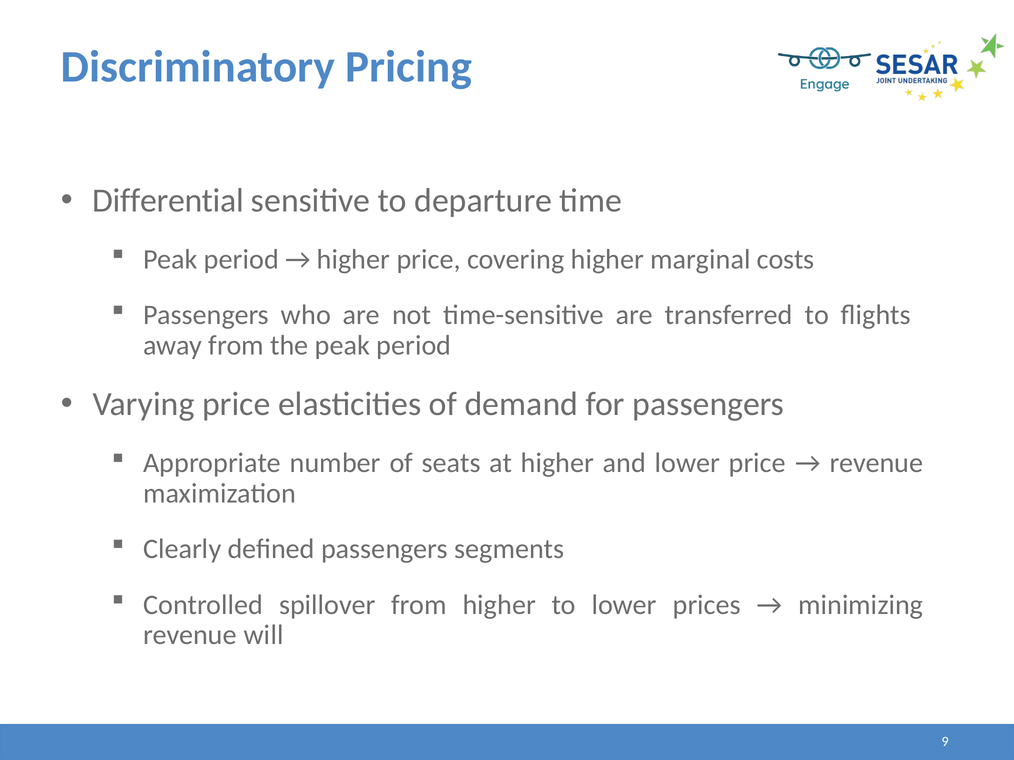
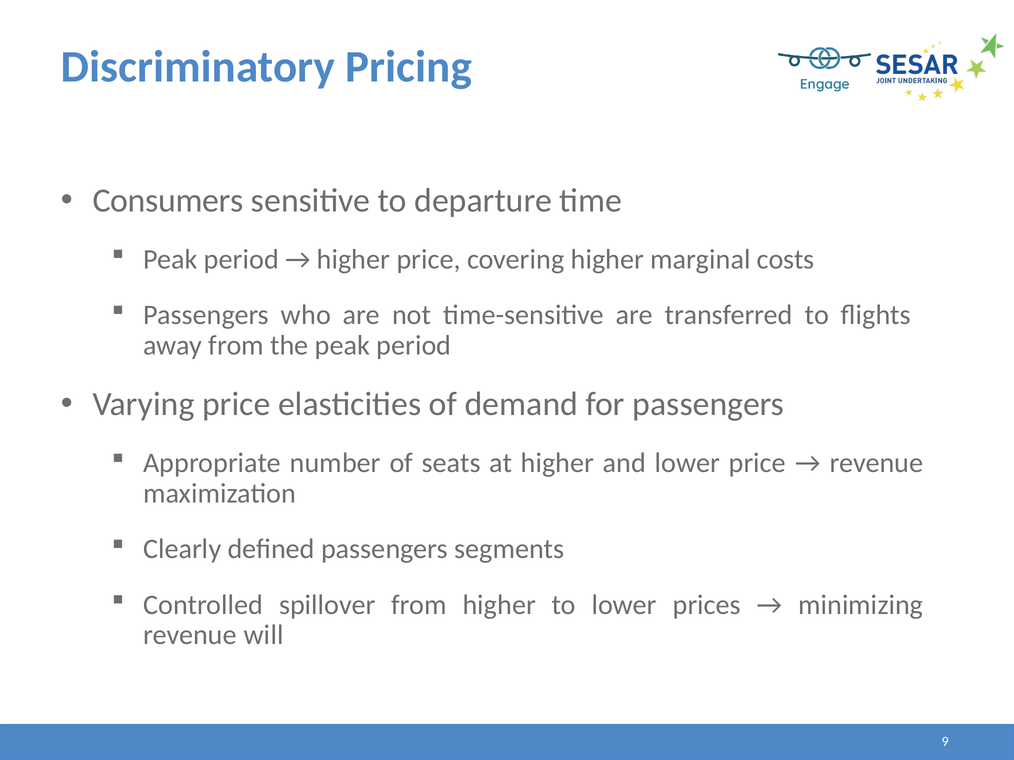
Differential: Differential -> Consumers
